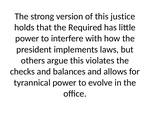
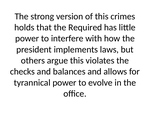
justice: justice -> crimes
